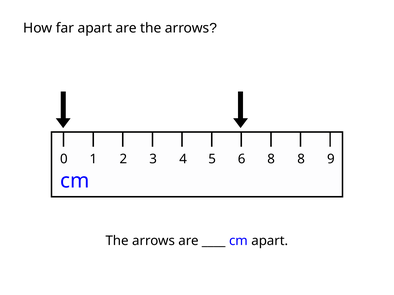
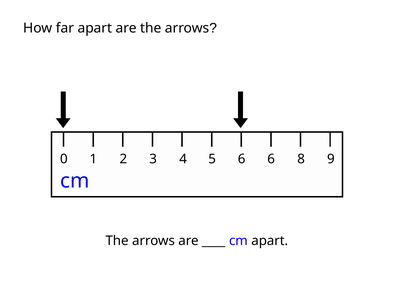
6 8: 8 -> 6
